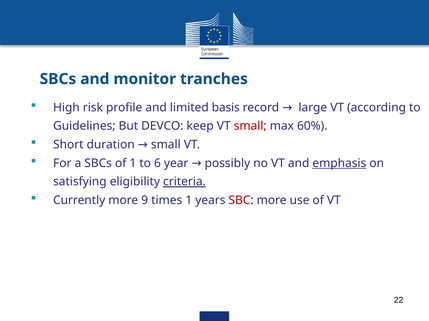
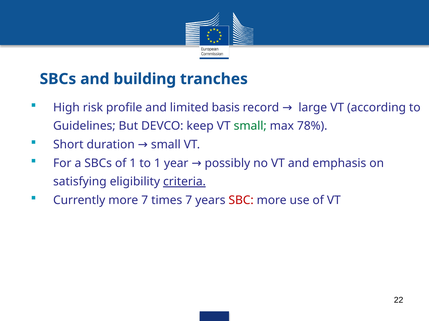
monitor: monitor -> building
small at (250, 126) colour: red -> green
60%: 60% -> 78%
to 6: 6 -> 1
emphasis underline: present -> none
more 9: 9 -> 7
times 1: 1 -> 7
